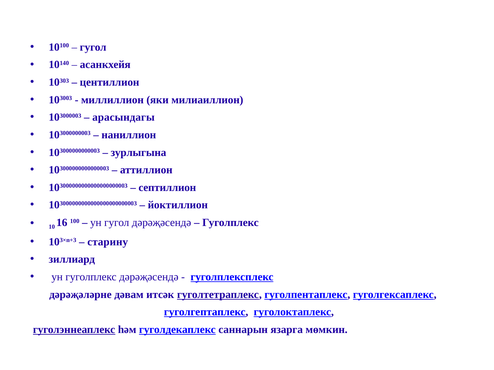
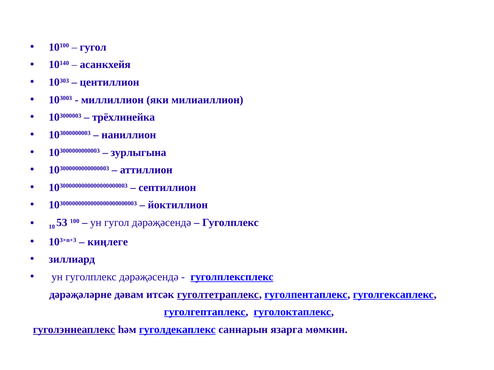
арасындагы: арасындагы -> трёхлинейка
16: 16 -> 53
старину: старину -> киңлеге
